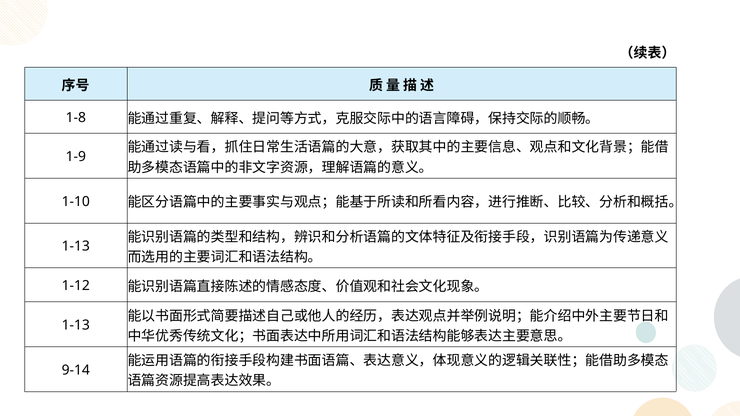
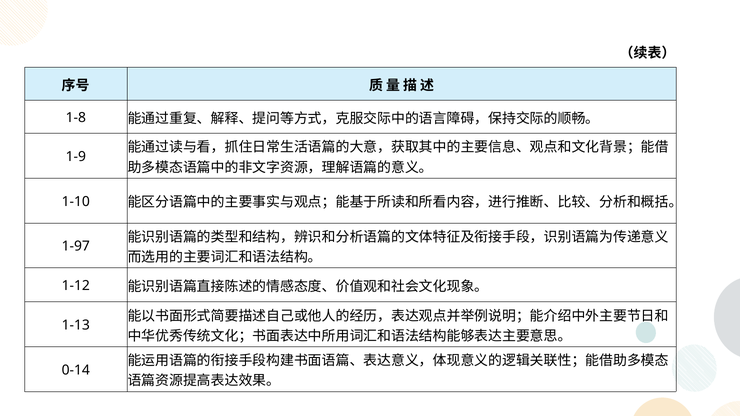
1-13 at (76, 247): 1-13 -> 1-97
9-14: 9-14 -> 0-14
